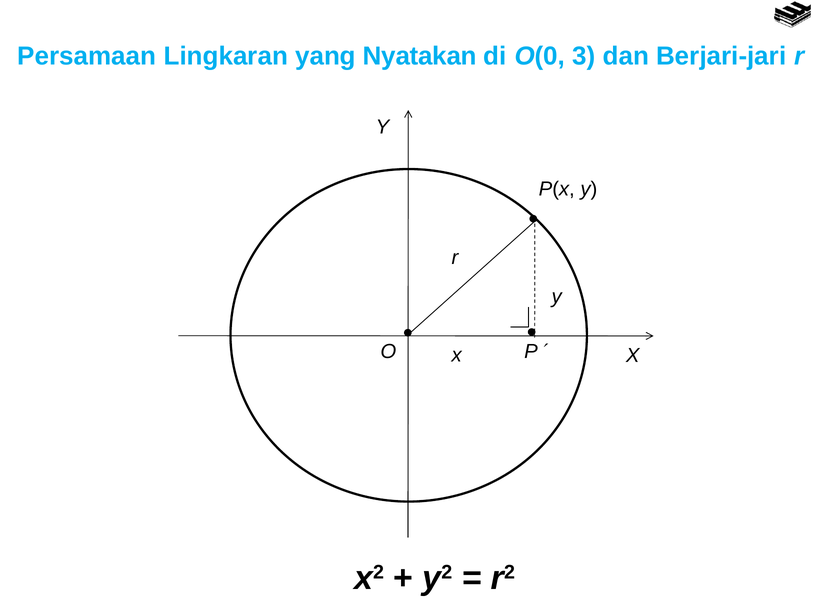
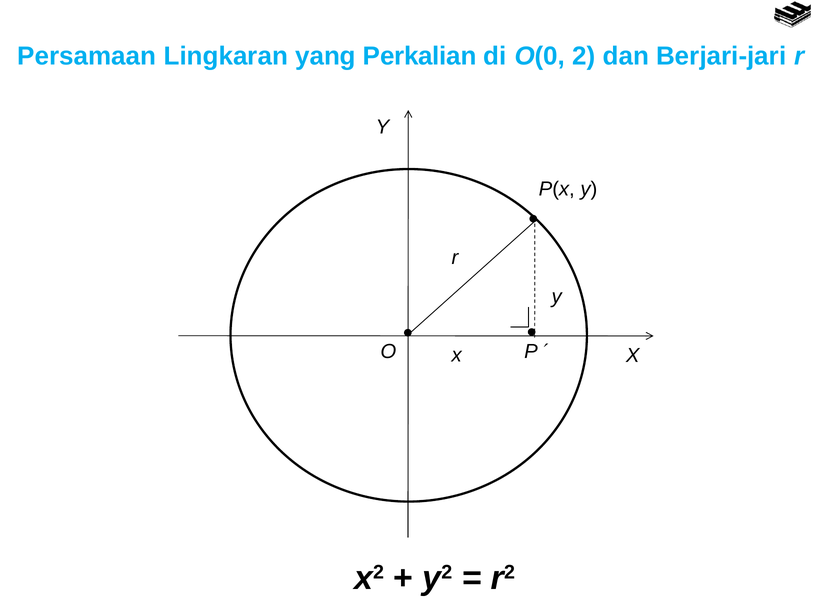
Nyatakan: Nyatakan -> Perkalian
3: 3 -> 2
